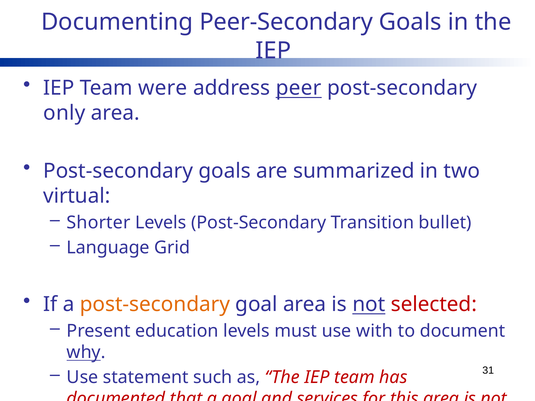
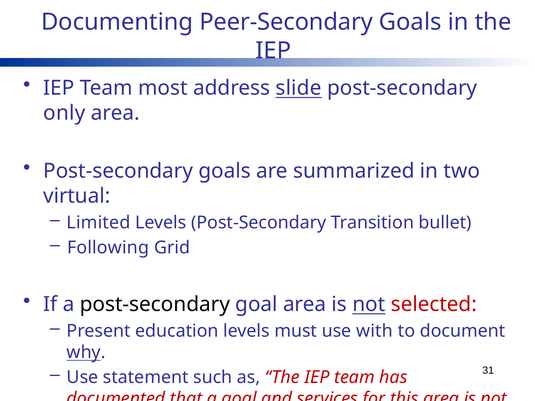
were: were -> most
peer: peer -> slide
Shorter: Shorter -> Limited
Language: Language -> Following
post-secondary at (155, 304) colour: orange -> black
